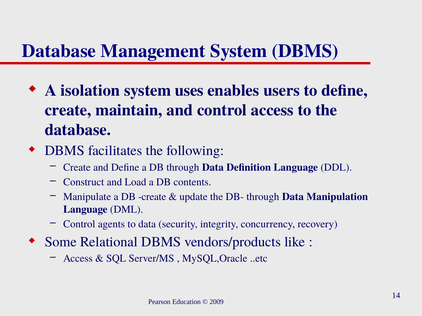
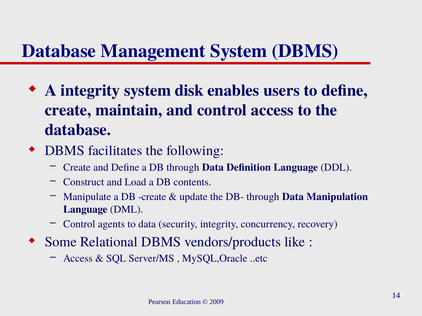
A isolation: isolation -> integrity
uses: uses -> disk
